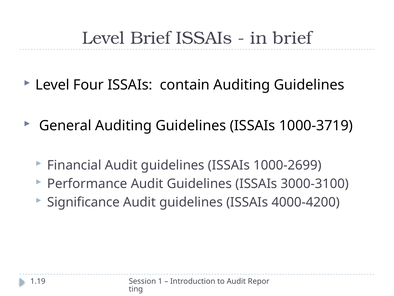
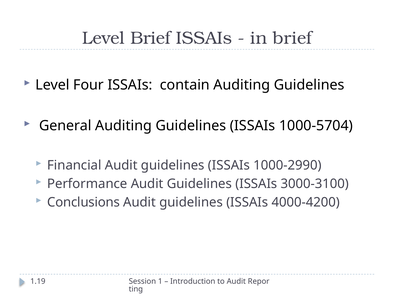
1000-3719: 1000-3719 -> 1000-5704
1000-2699: 1000-2699 -> 1000-2990
Significance: Significance -> Conclusions
